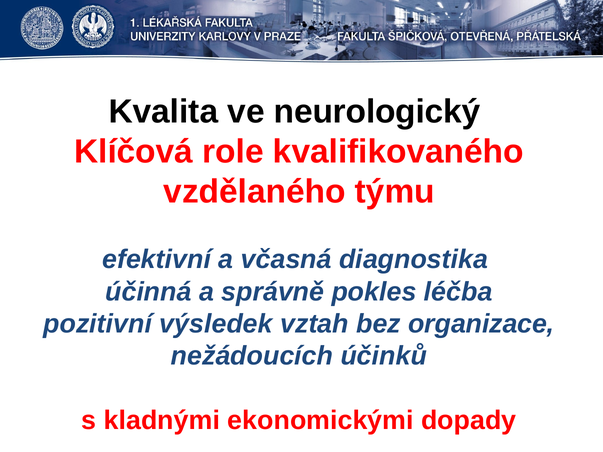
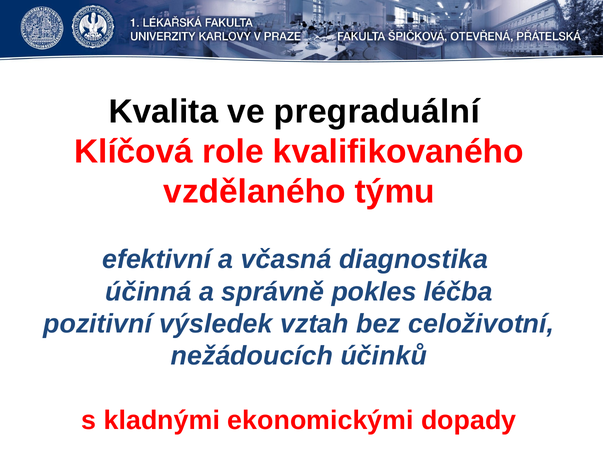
neurologický: neurologický -> pregraduální
organizace: organizace -> celoživotní
